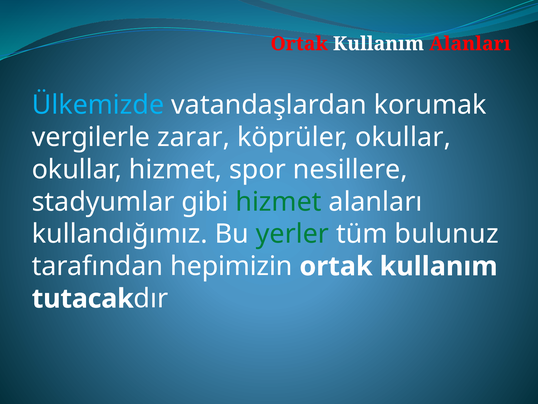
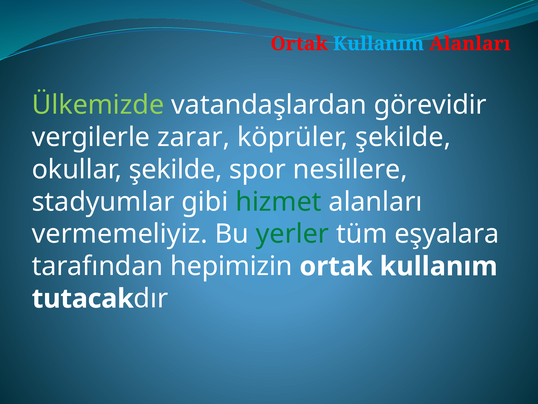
Kullanım at (378, 44) colour: white -> light blue
Ülkemizde colour: light blue -> light green
korumak: korumak -> görevidir
köprüler okullar: okullar -> şekilde
okullar hizmet: hizmet -> şekilde
kullandığımız: kullandığımız -> vermemeliyiz
bulunuz: bulunuz -> eşyalara
